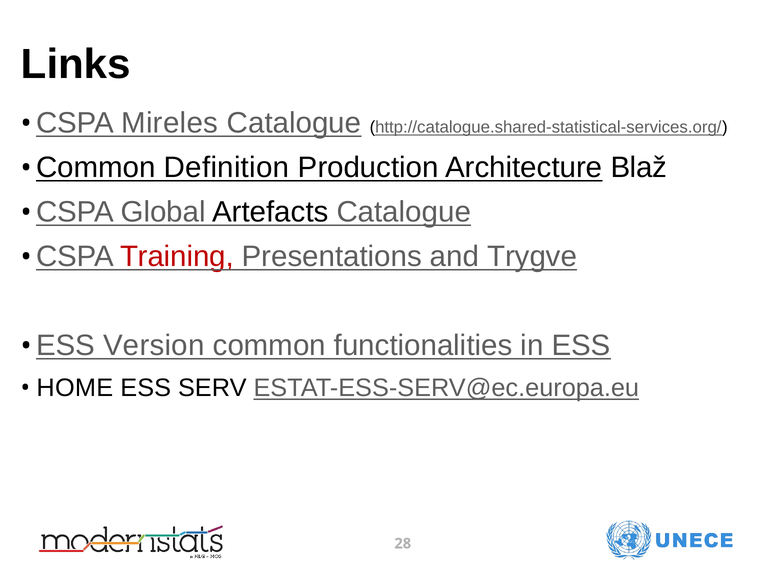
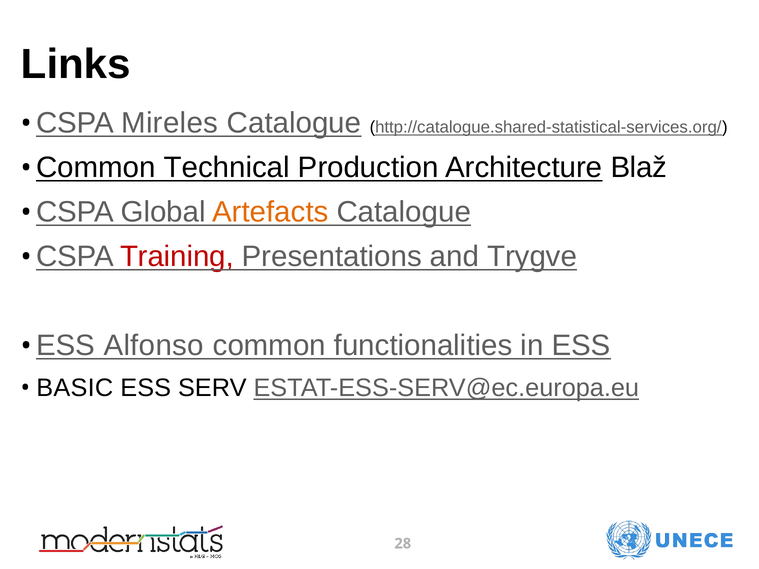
Definition: Definition -> Technical
Artefacts colour: black -> orange
Version: Version -> Alfonso
HOME: HOME -> BASIC
